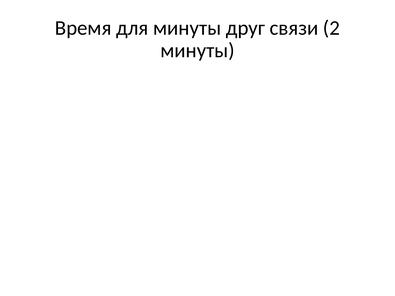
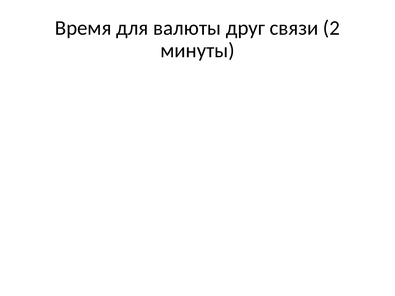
для минуты: минуты -> валюты
